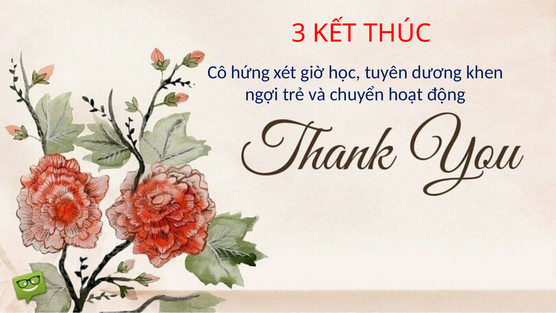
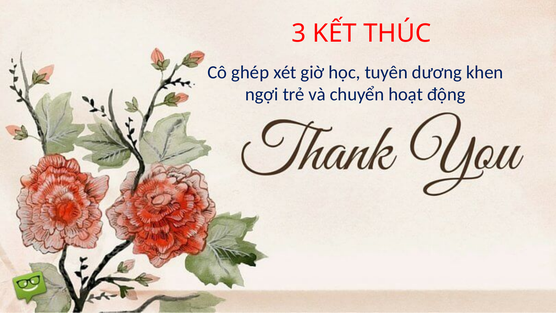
hứng: hứng -> ghép
